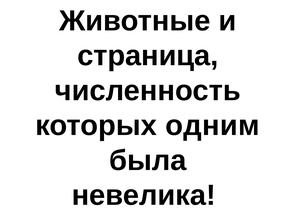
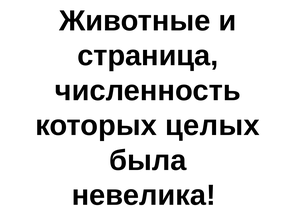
одним: одним -> целых
